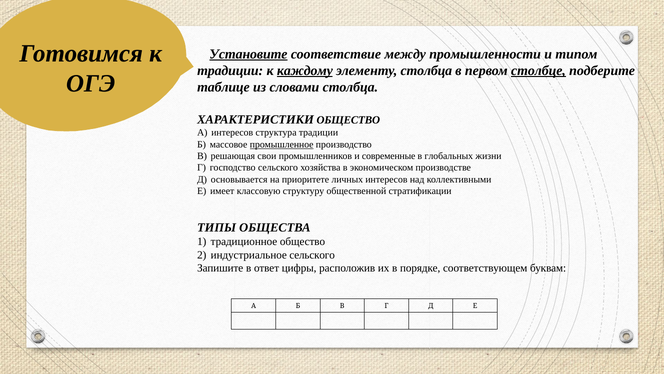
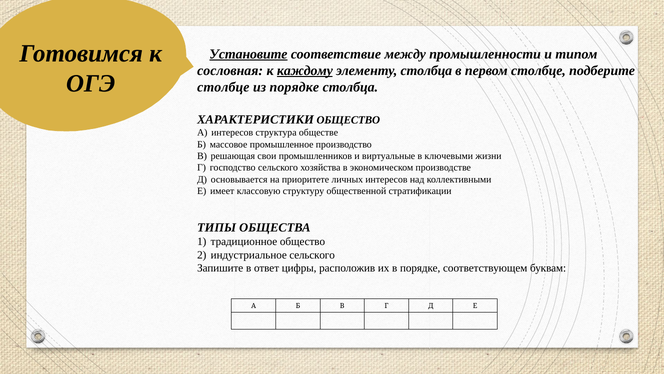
традиции at (230, 71): традиции -> сословная
столбце at (538, 71) underline: present -> none
таблице at (223, 87): таблице -> столбце
из словами: словами -> порядке
структура традиции: традиции -> обществе
промышленное underline: present -> none
современные: современные -> виртуальные
глобальных: глобальных -> ключевыми
